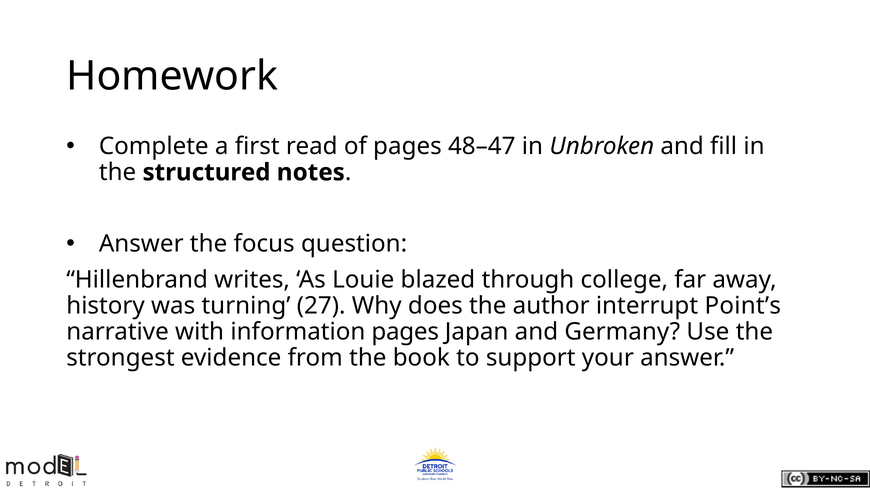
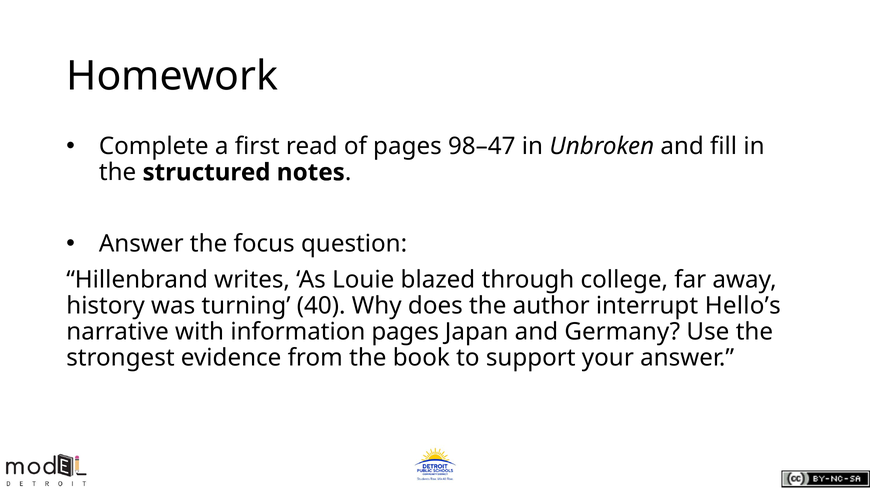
48–47: 48–47 -> 98–47
27: 27 -> 40
Point’s: Point’s -> Hello’s
